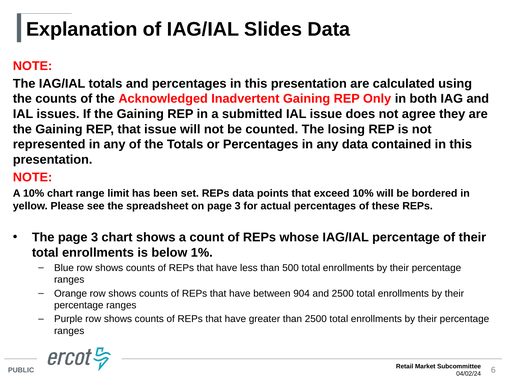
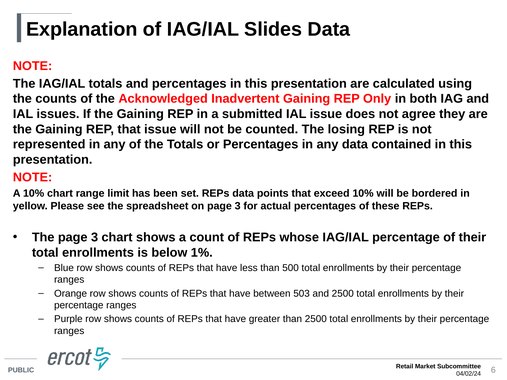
904: 904 -> 503
